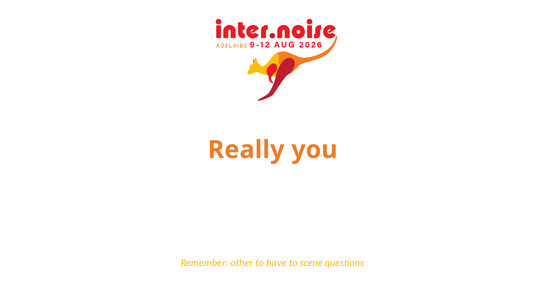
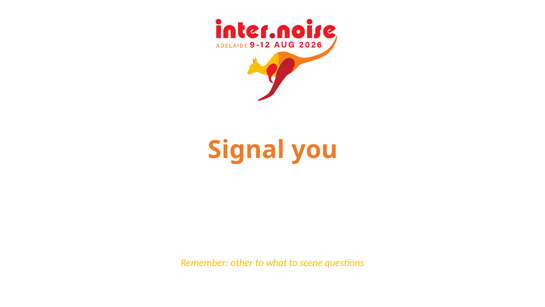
Really: Really -> Signal
have: have -> what
